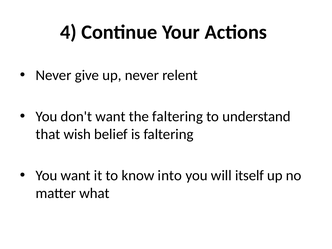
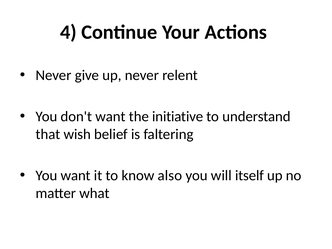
the faltering: faltering -> initiative
into: into -> also
